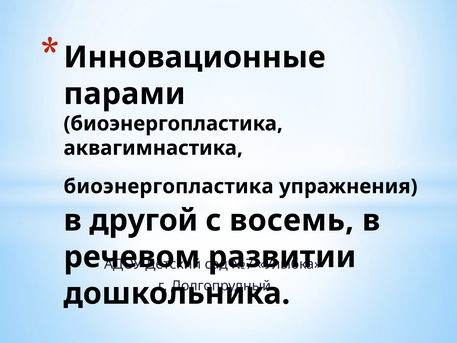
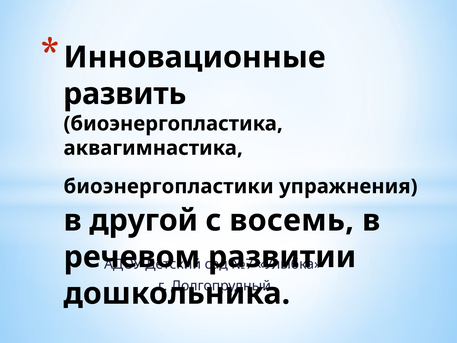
парами: парами -> развить
биоэнергопластика at (169, 186): биоэнергопластика -> биоэнергопластики
